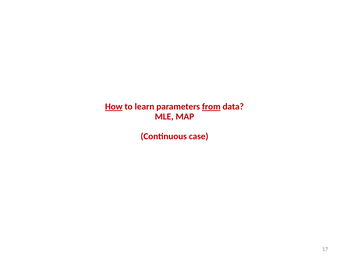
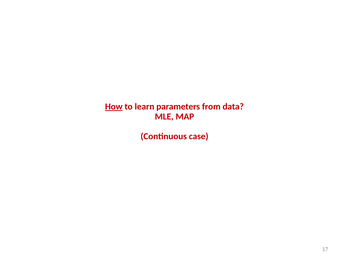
from underline: present -> none
